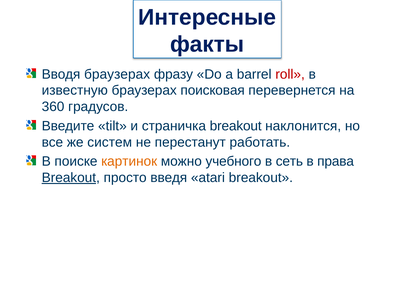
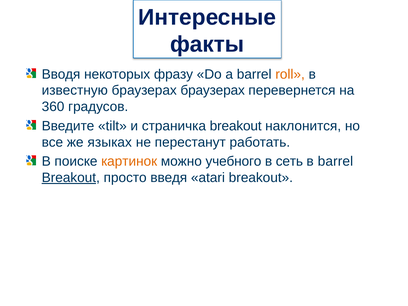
Вводя браузерах: браузерах -> некоторых
roll colour: red -> orange
браузерах поисковая: поисковая -> браузерах
систем: систем -> языках
в права: права -> barrel
